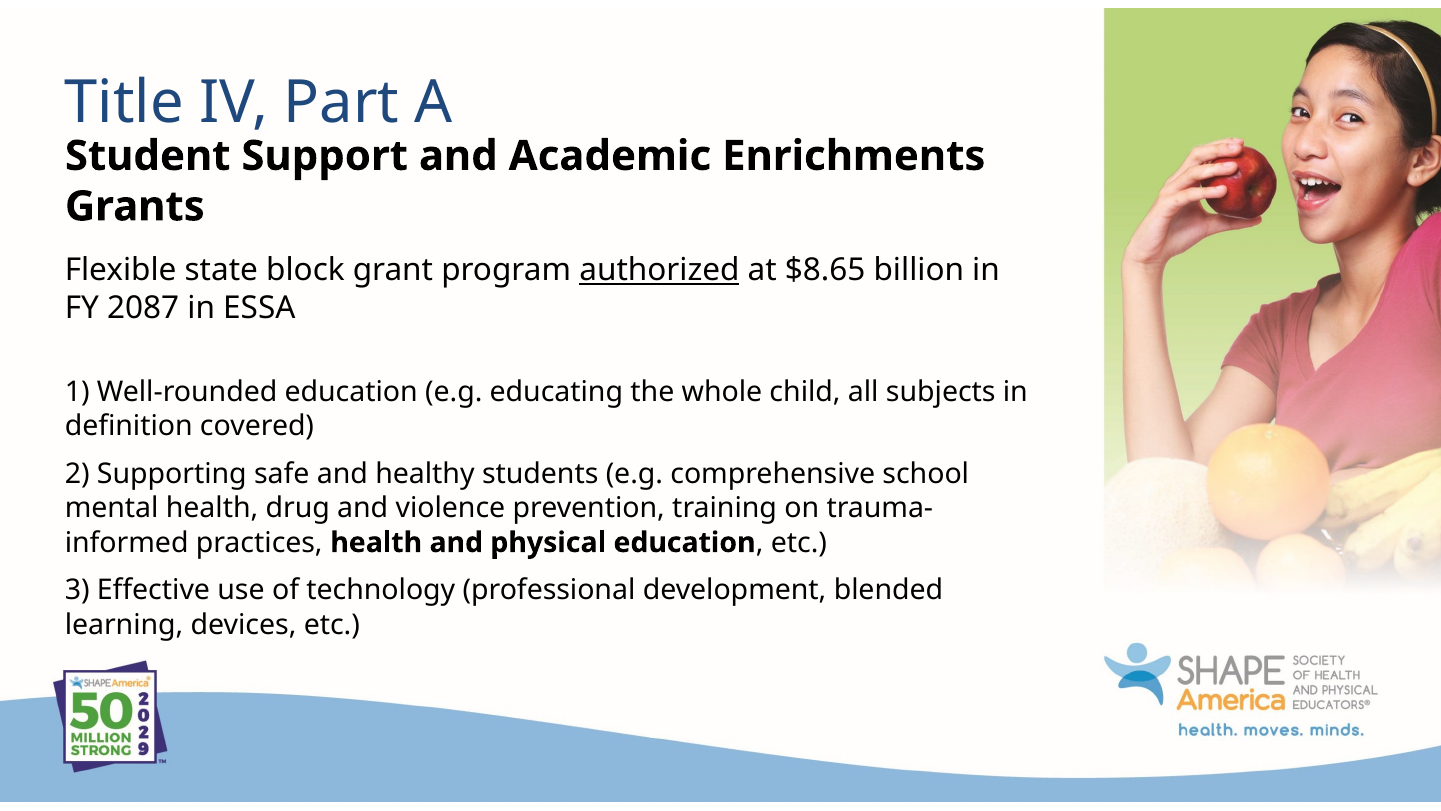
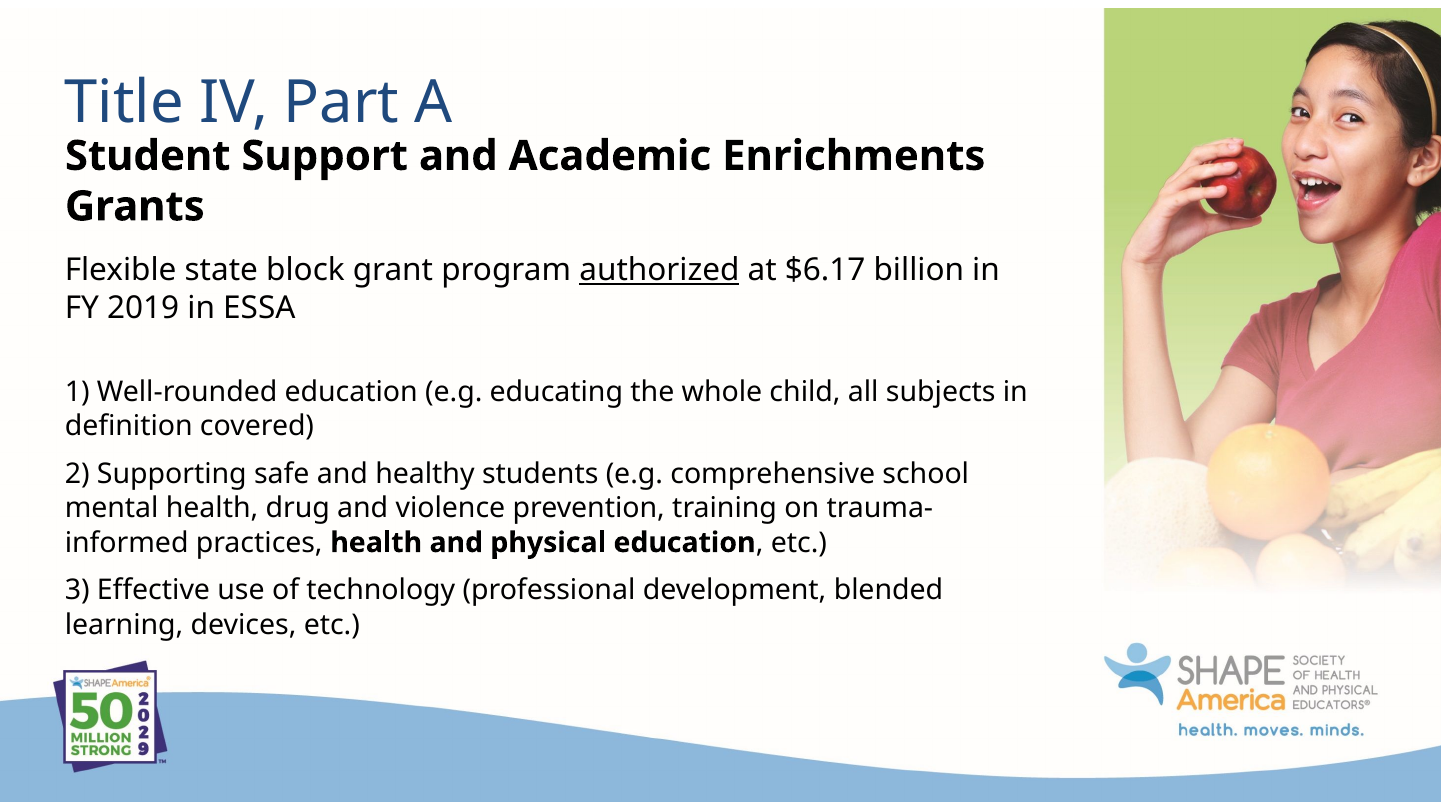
$8.65: $8.65 -> $6.17
2087: 2087 -> 2019
